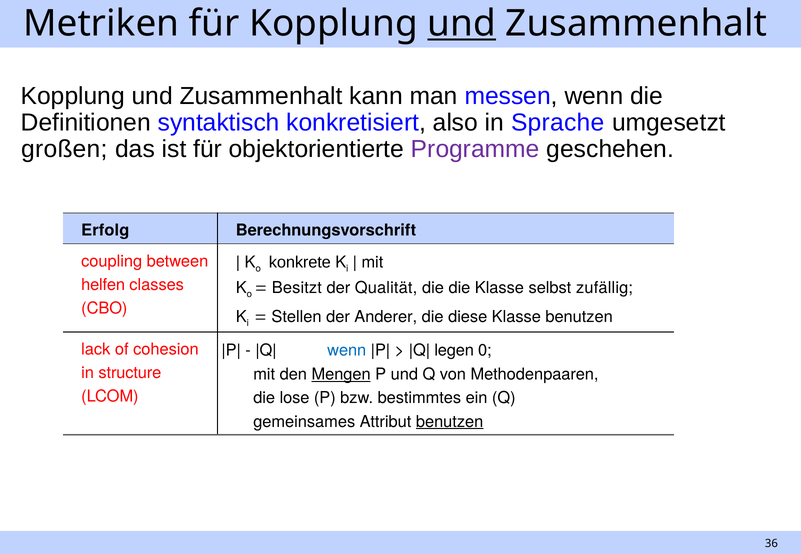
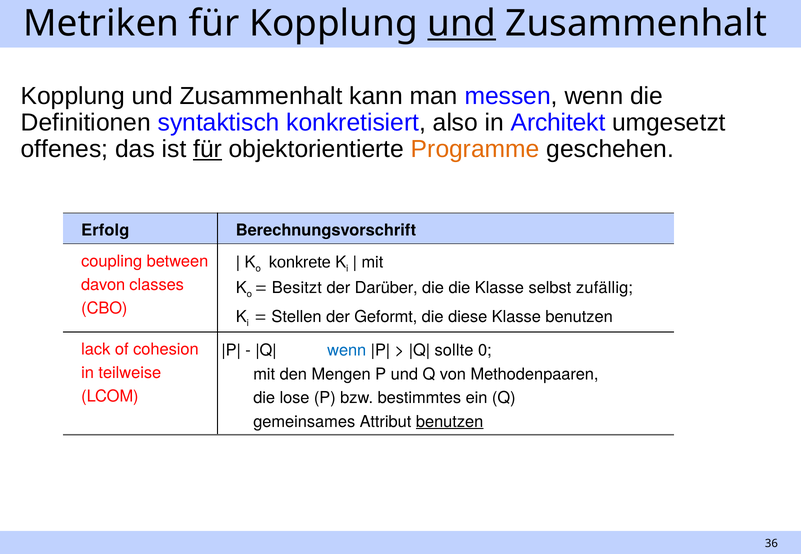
Sprache: Sprache -> Architekt
großen: großen -> offenes
für at (208, 149) underline: none -> present
Programme colour: purple -> orange
helfen: helfen -> davon
Qualität: Qualität -> Darüber
Anderer: Anderer -> Geformt
legen: legen -> sollte
structure: structure -> teilweise
Mengen underline: present -> none
